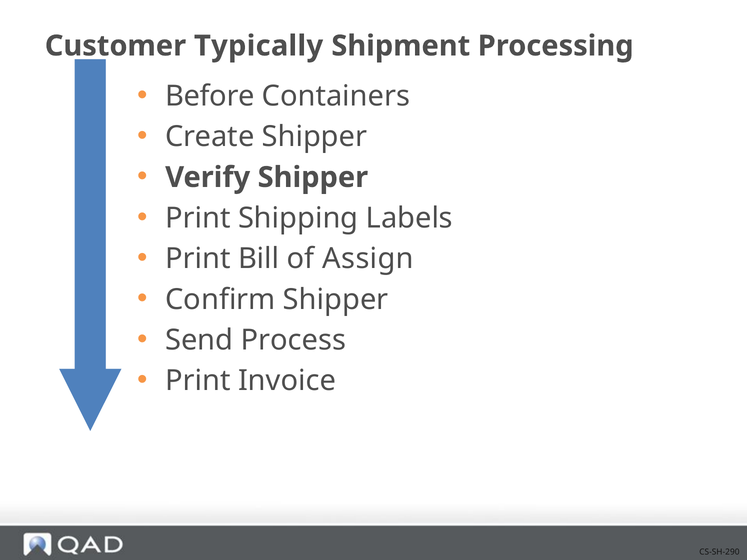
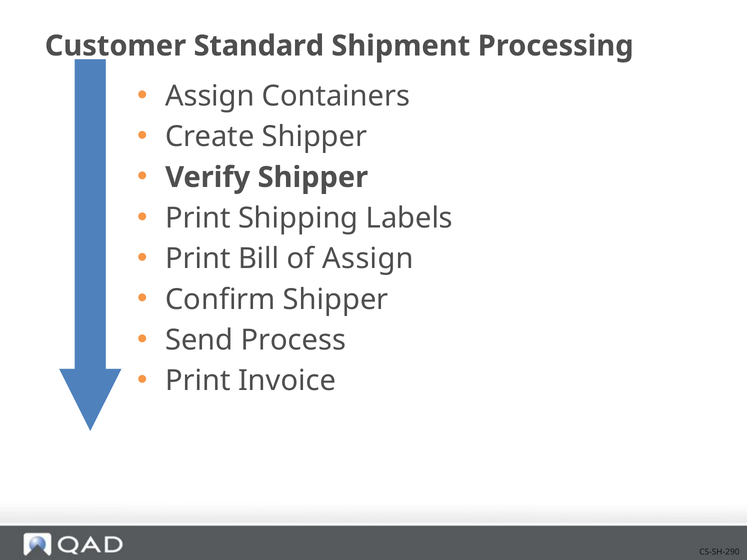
Typically: Typically -> Standard
Before at (210, 96): Before -> Assign
